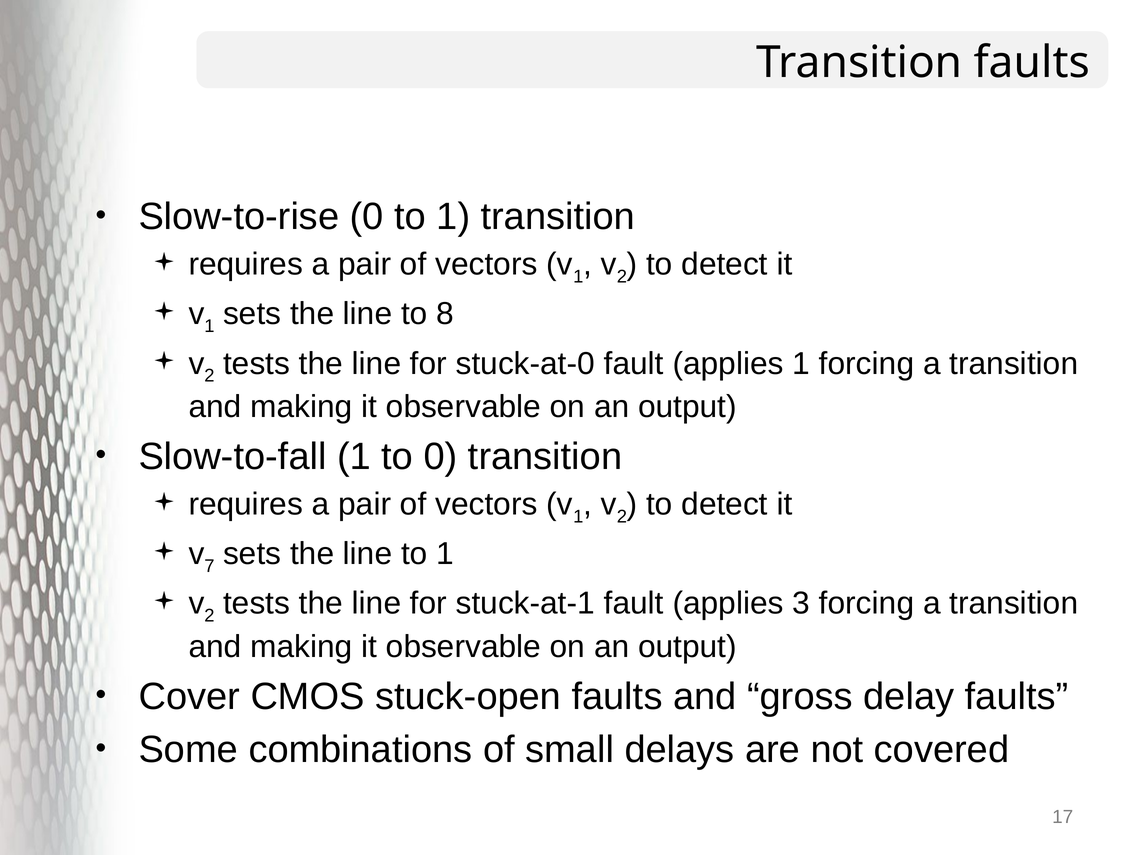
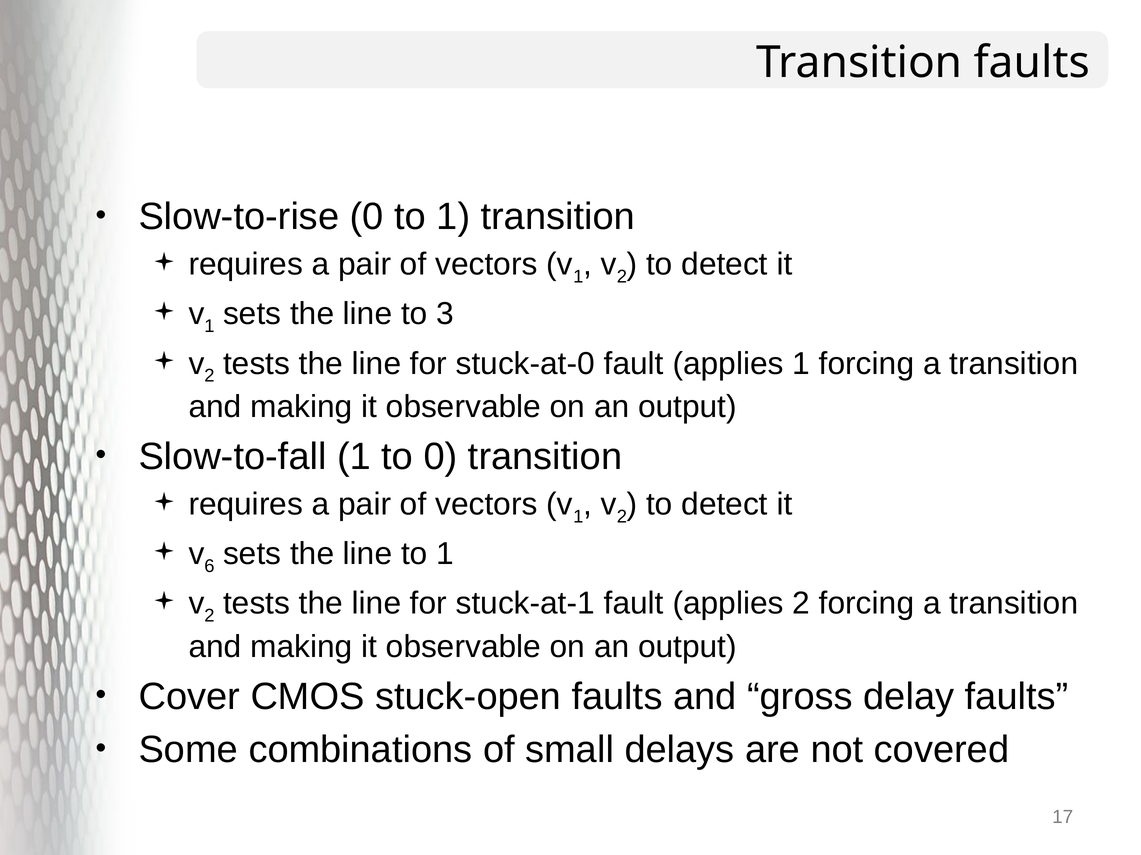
8: 8 -> 3
7: 7 -> 6
applies 3: 3 -> 2
